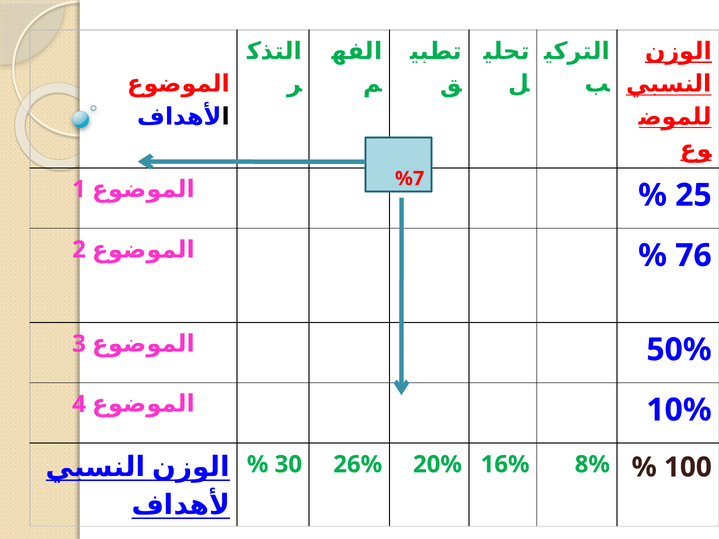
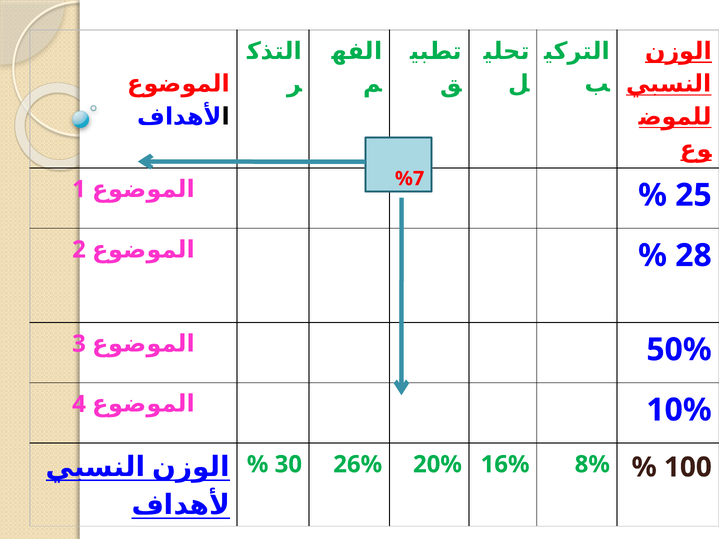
76: 76 -> 28
